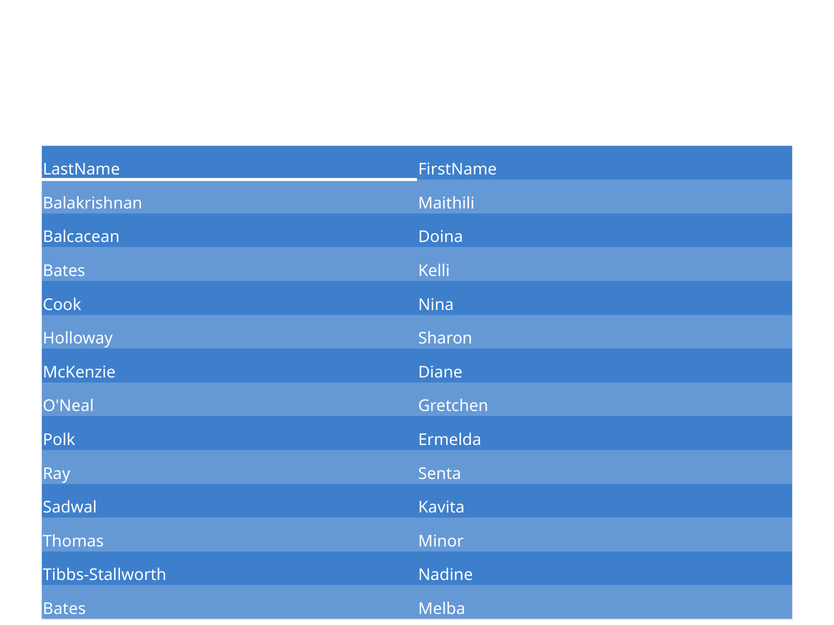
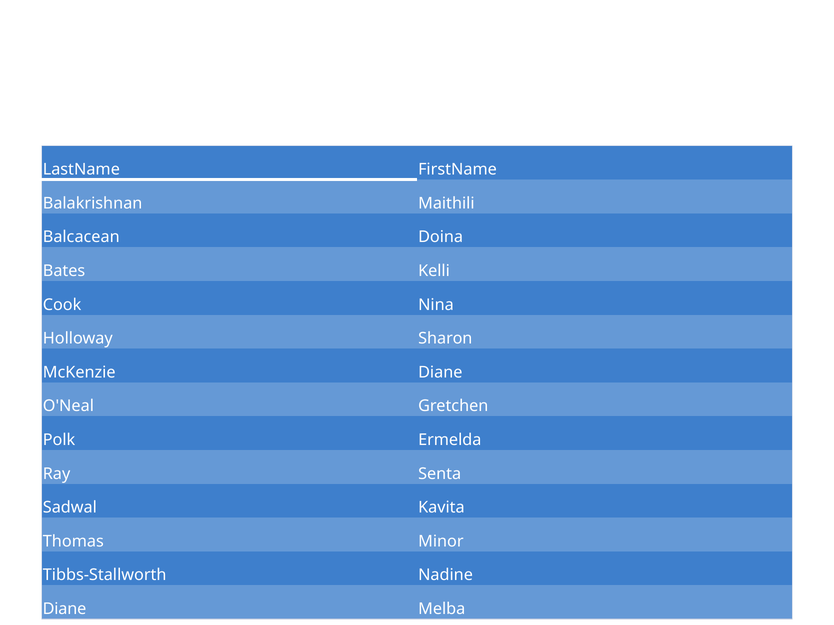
Bates at (64, 609): Bates -> Diane
